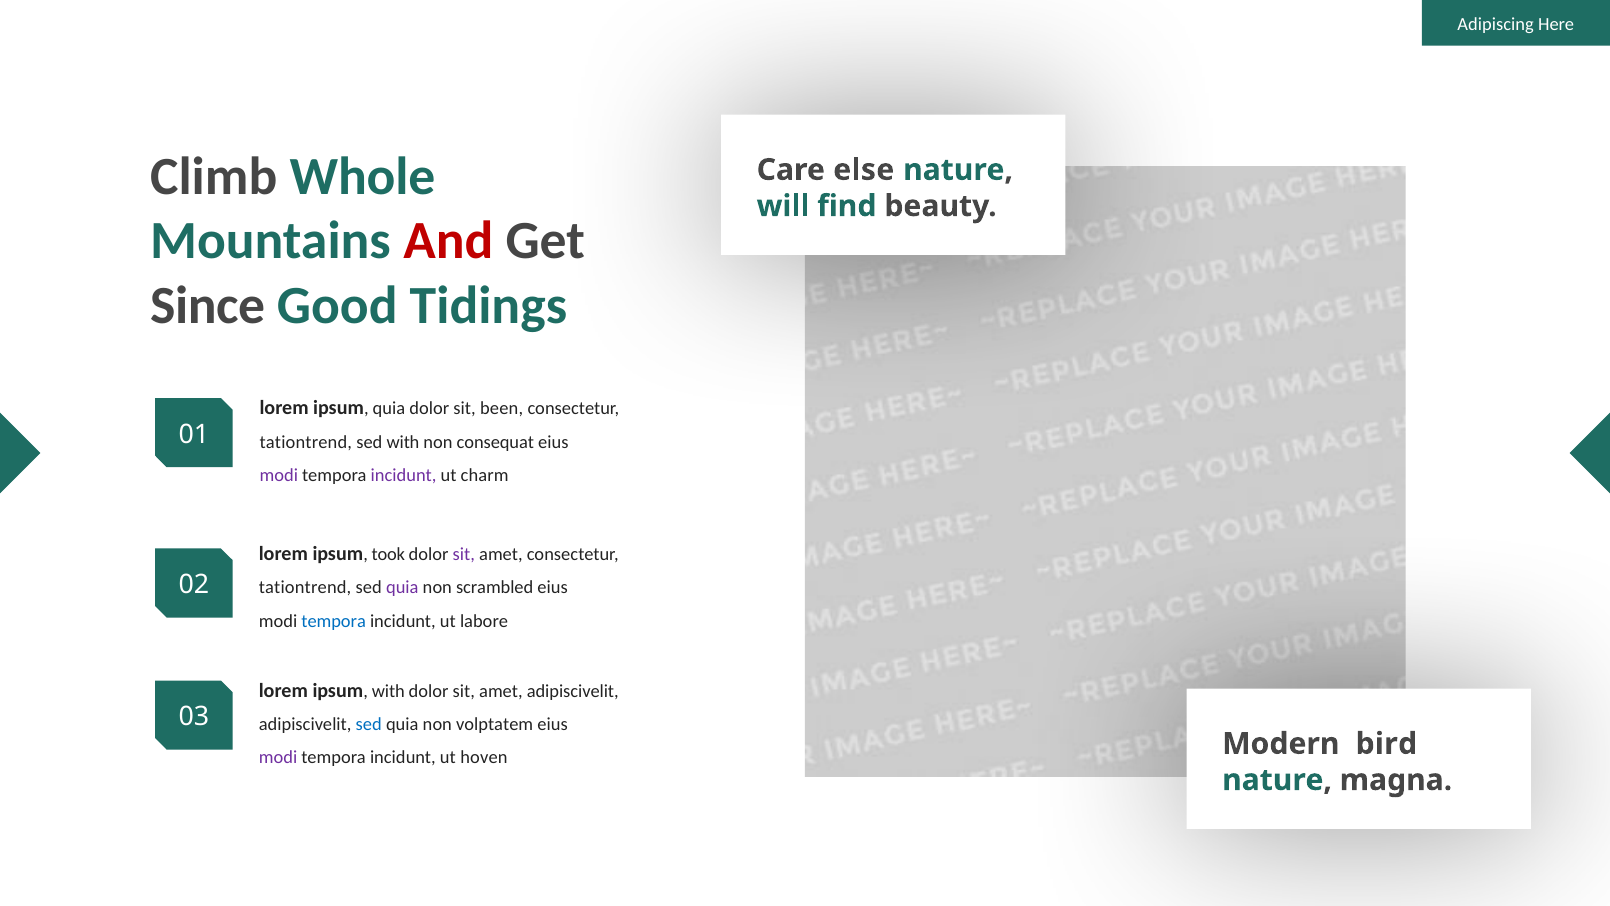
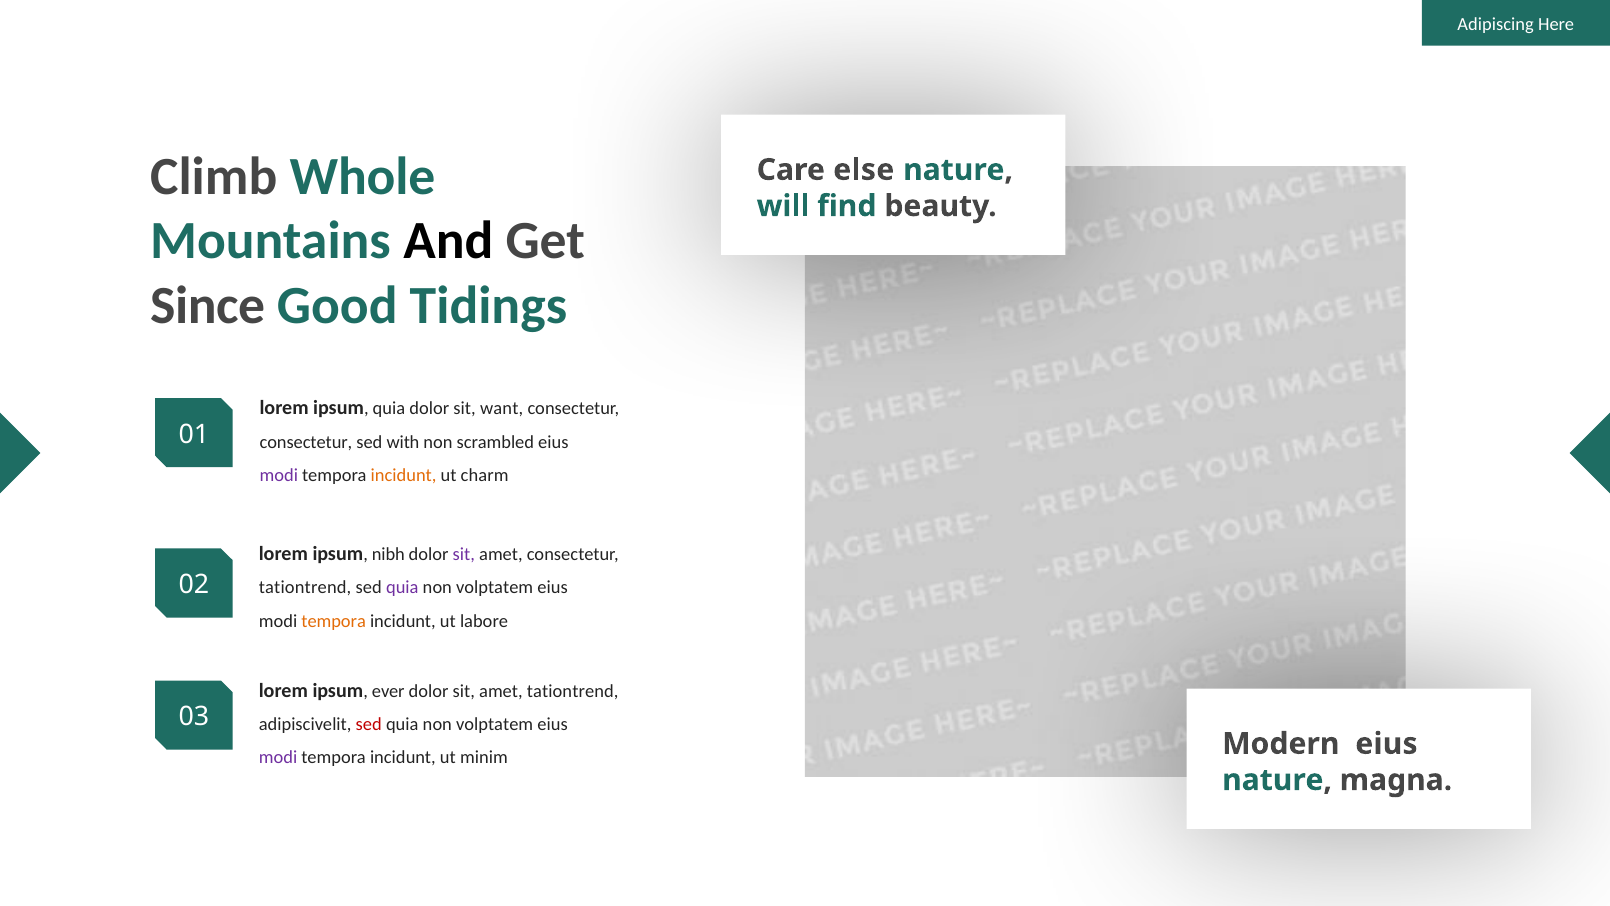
And colour: red -> black
been: been -> want
tationtrend at (306, 442): tationtrend -> consectetur
consequat: consequat -> scrambled
incidunt at (404, 475) colour: purple -> orange
took: took -> nibh
scrambled at (495, 588): scrambled -> volptatem
tempora at (334, 621) colour: blue -> orange
ipsum with: with -> ever
amet adipiscivelit: adipiscivelit -> tationtrend
sed at (369, 724) colour: blue -> red
Modern bird: bird -> eius
hoven: hoven -> minim
